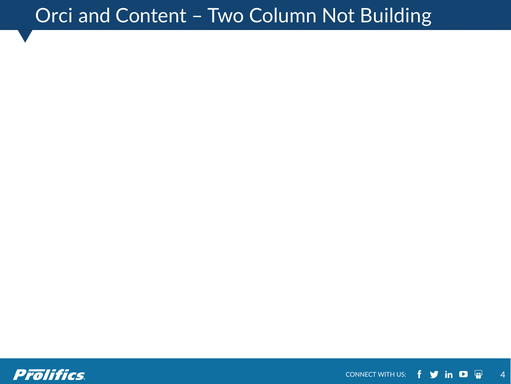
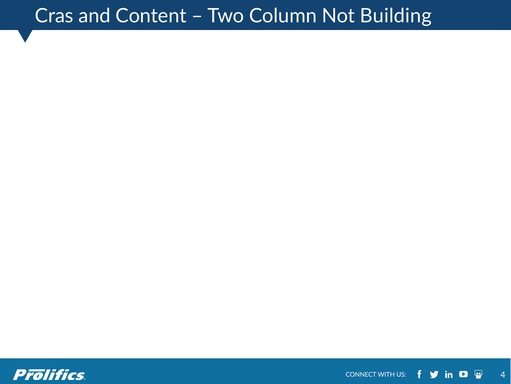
Orci: Orci -> Cras
